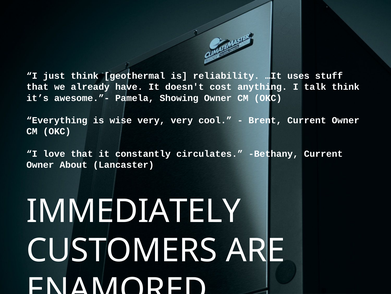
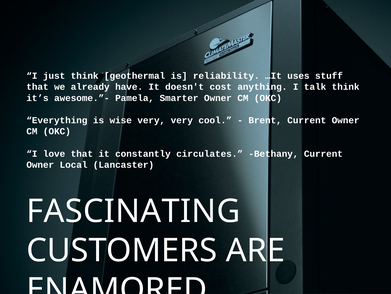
Showing: Showing -> Smarter
About: About -> Local
IMMEDIATELY: IMMEDIATELY -> FASCINATING
